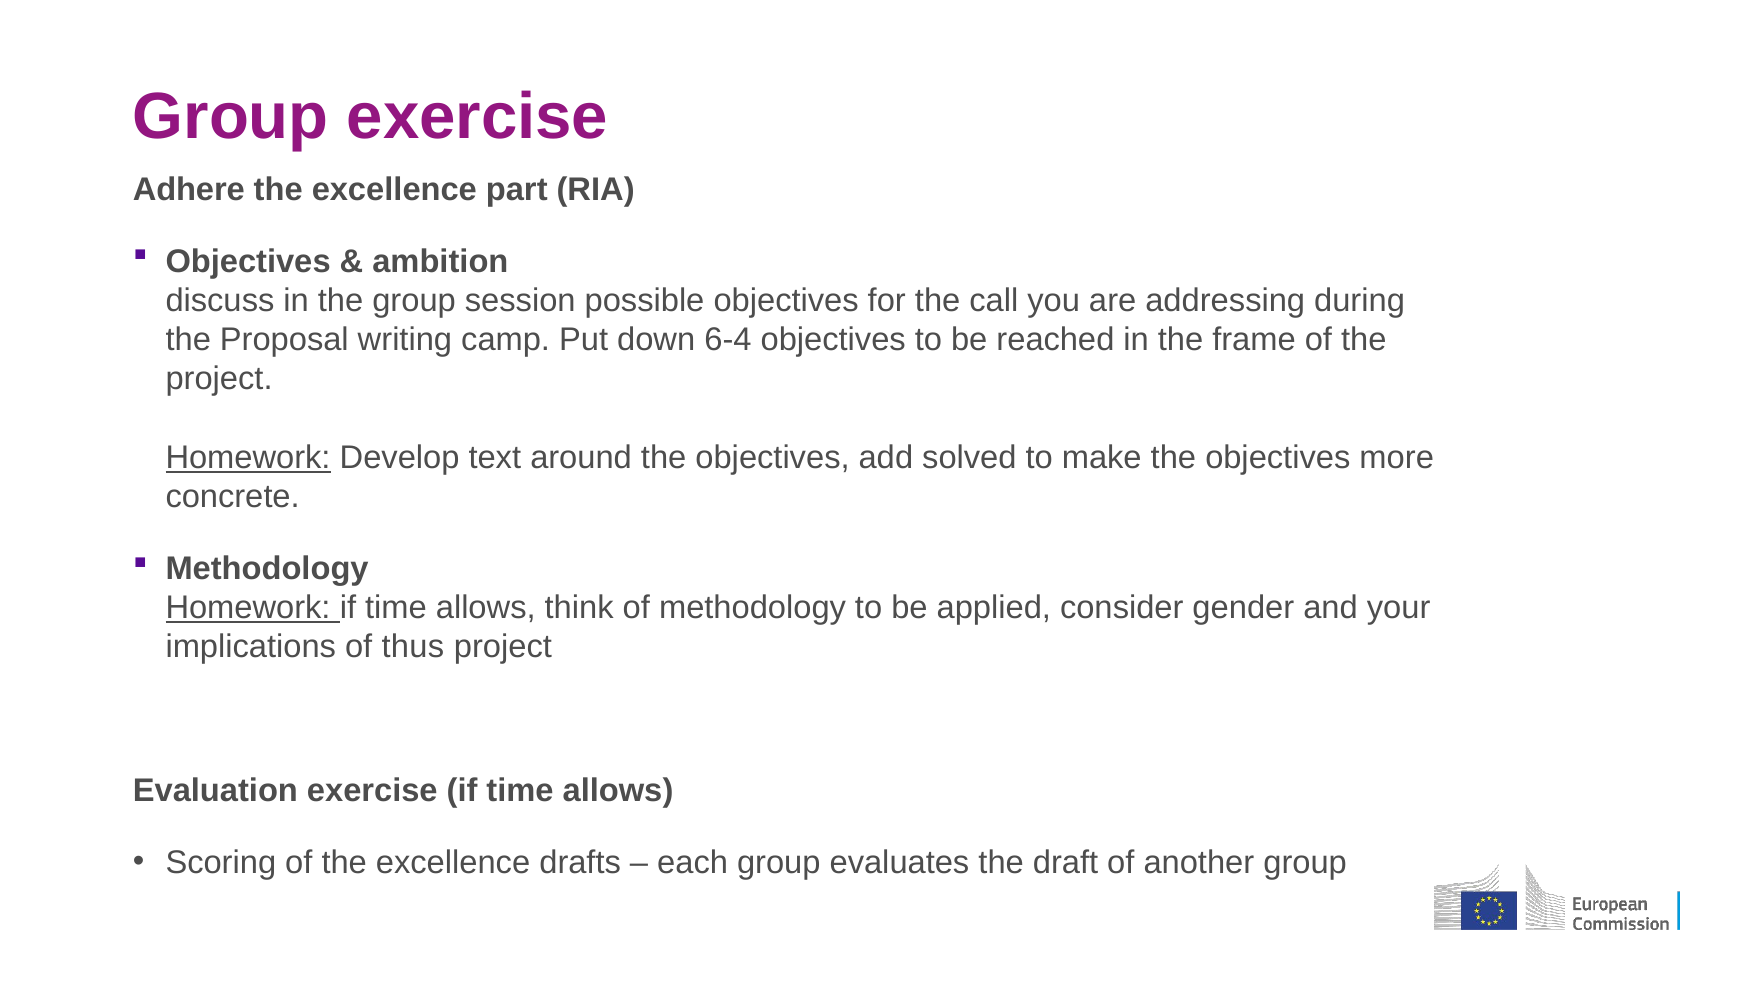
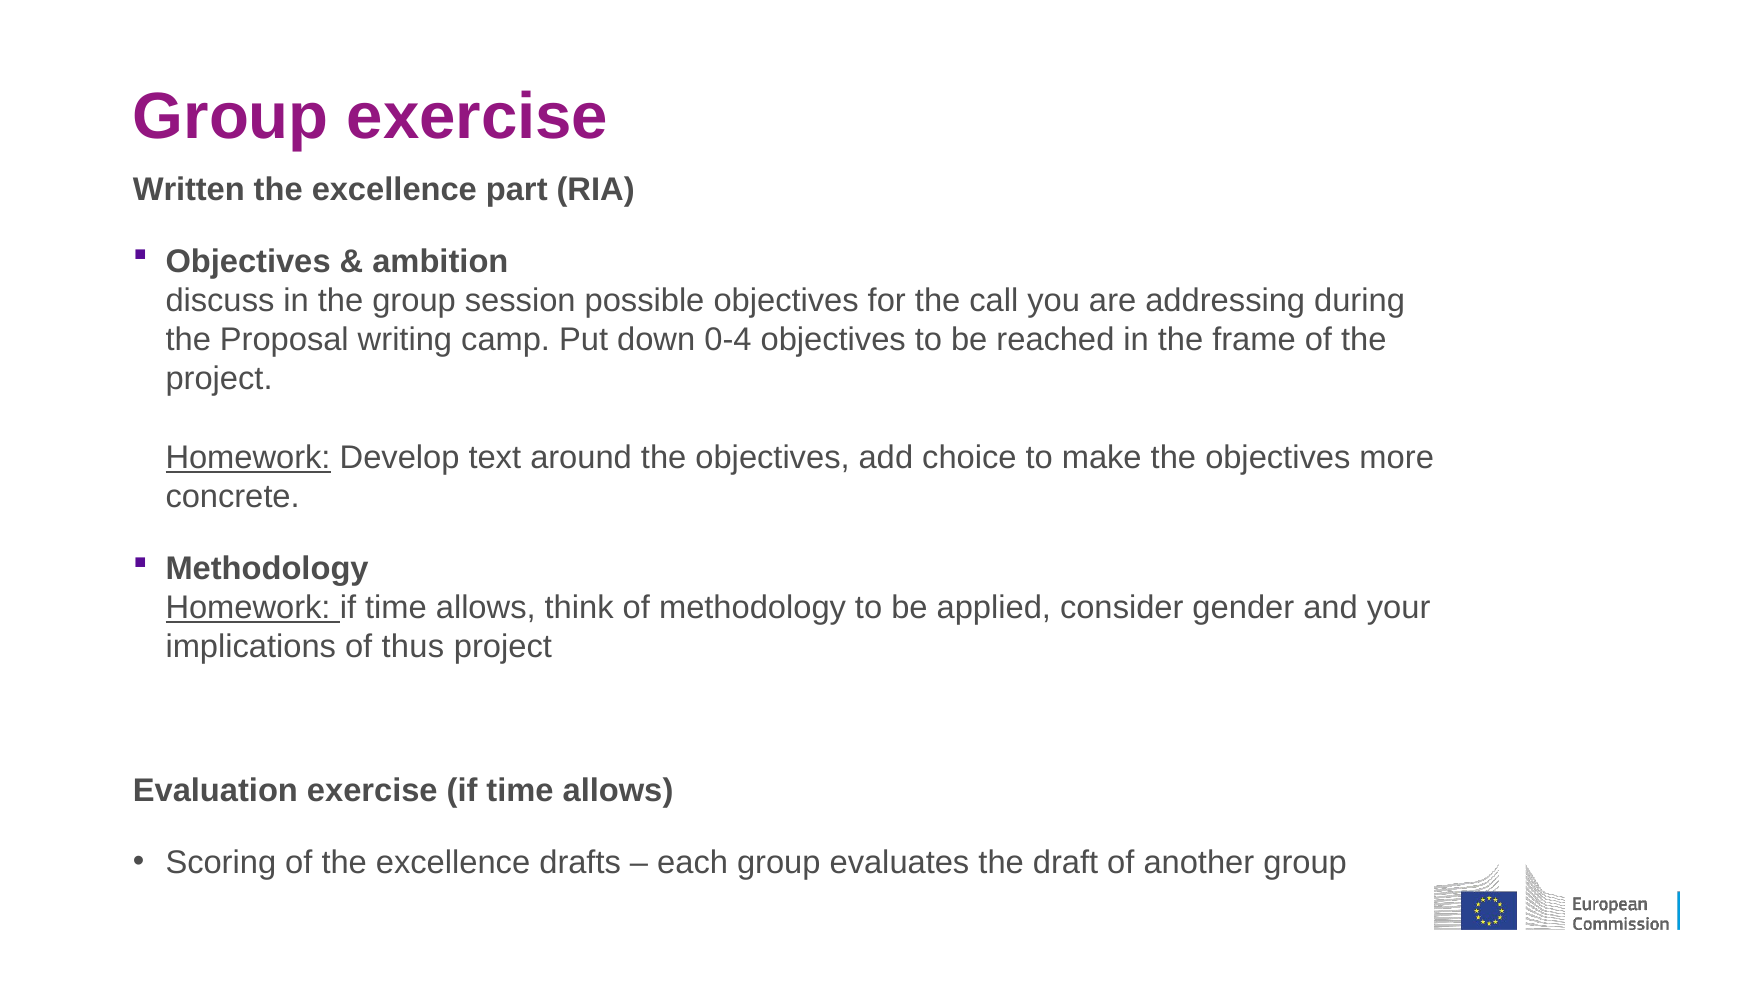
Adhere: Adhere -> Written
6-4: 6-4 -> 0-4
solved: solved -> choice
